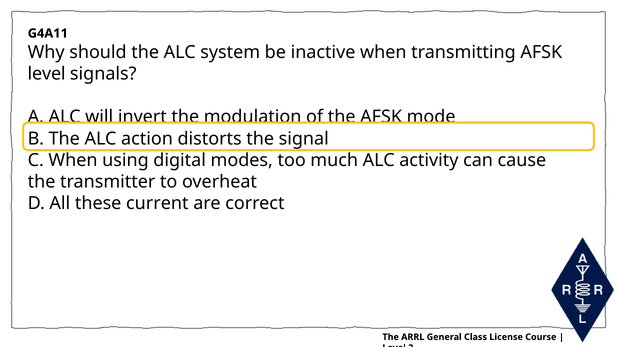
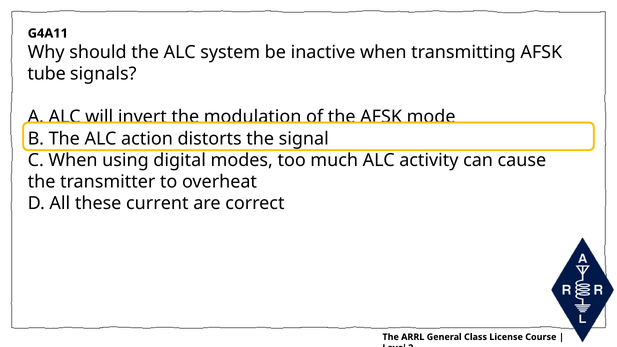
level at (47, 74): level -> tube
